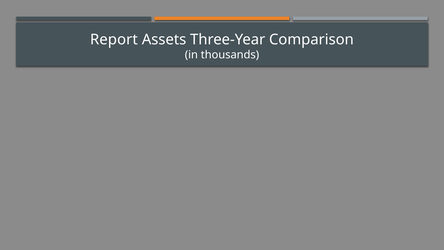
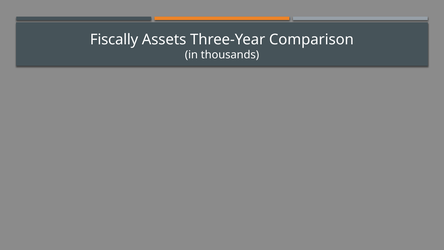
Report: Report -> Fiscally
